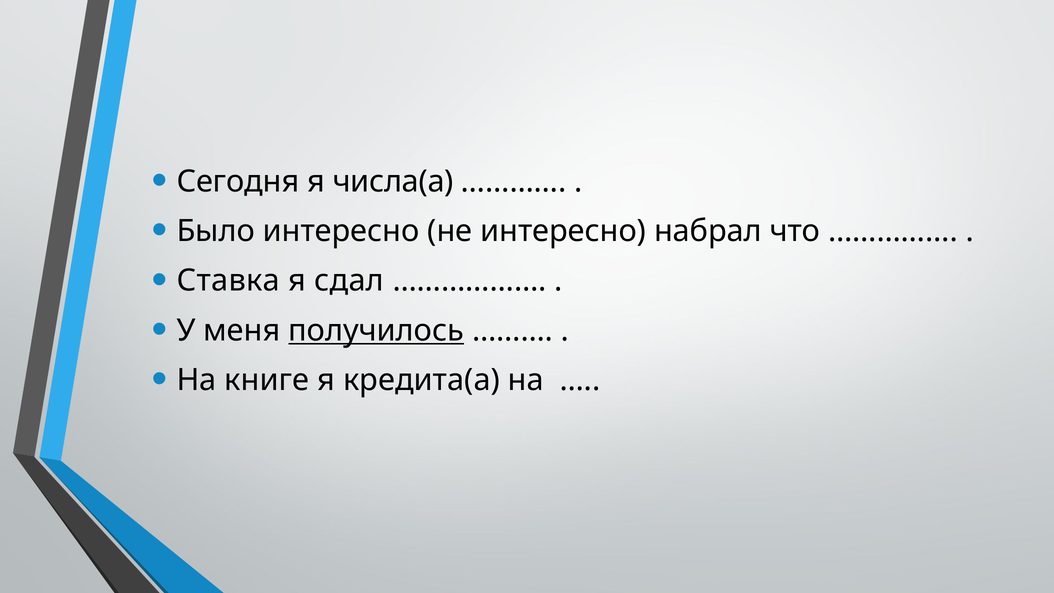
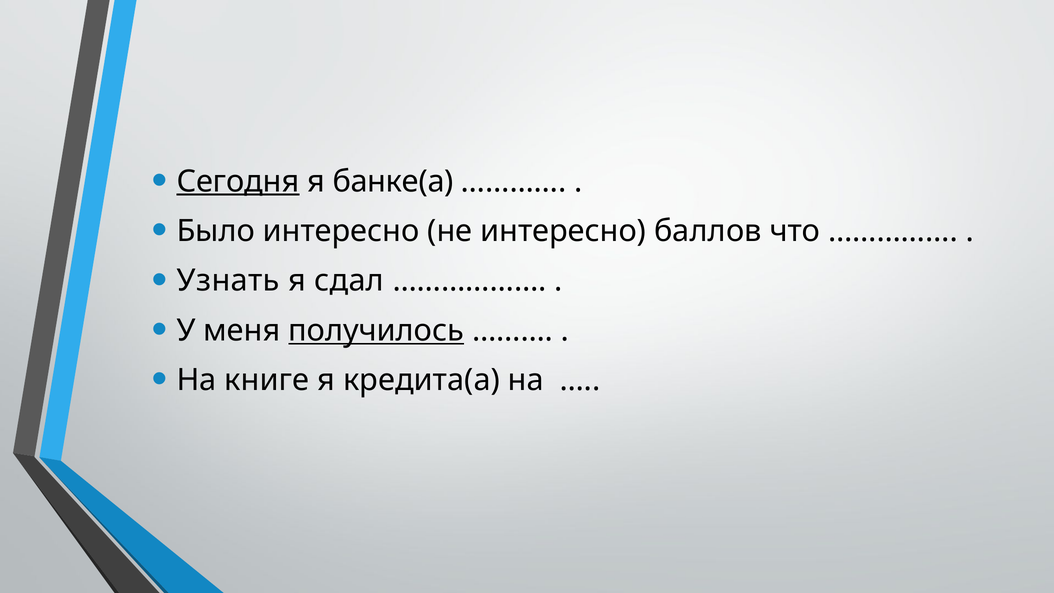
Сегодня underline: none -> present
числа(а: числа(а -> банке(а
набрал: набрал -> баллов
Ставка: Ставка -> Узнать
